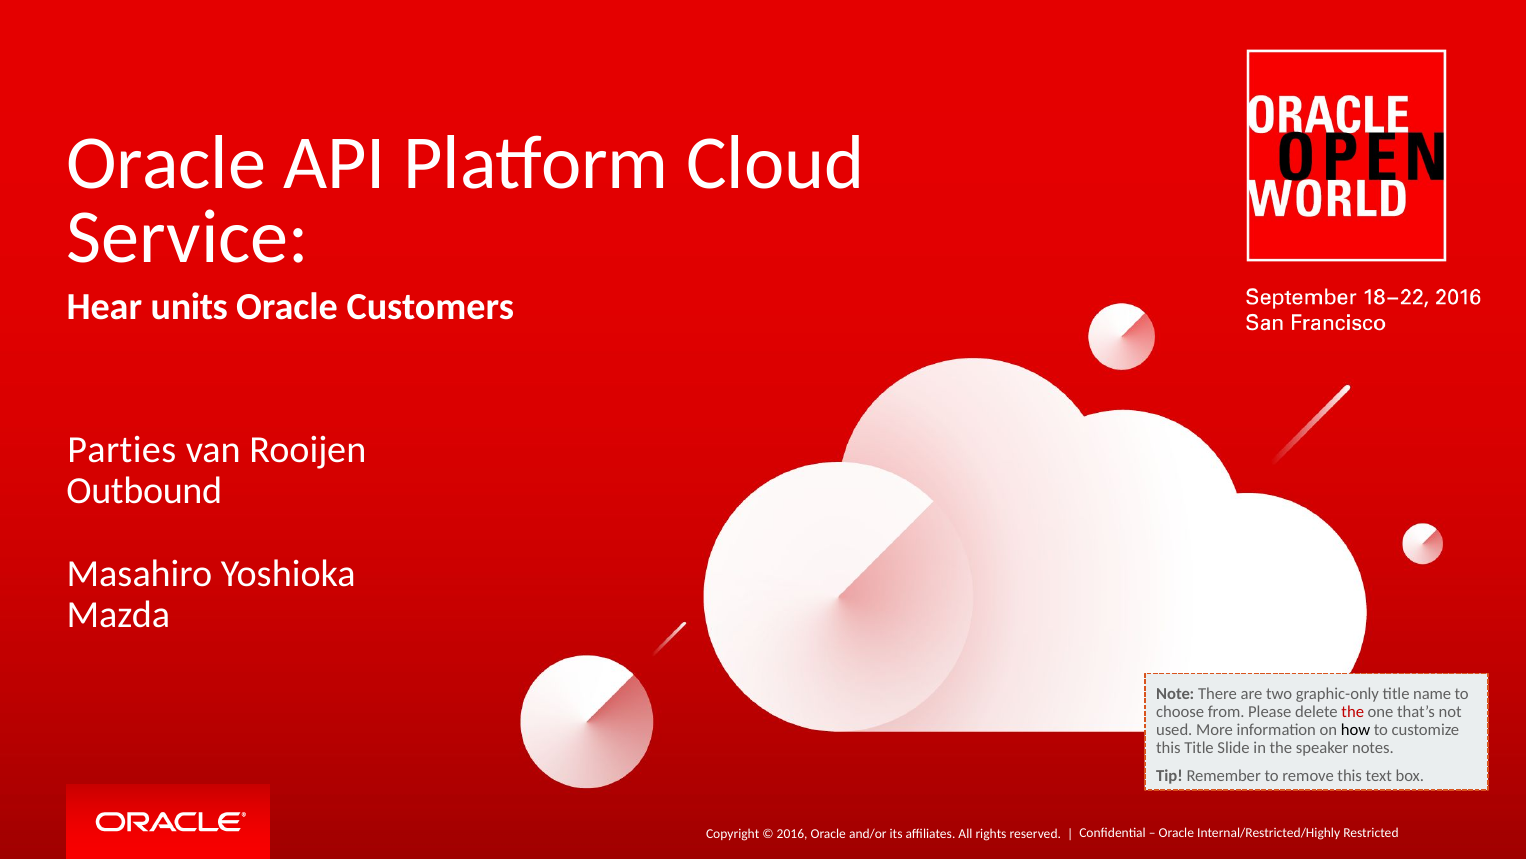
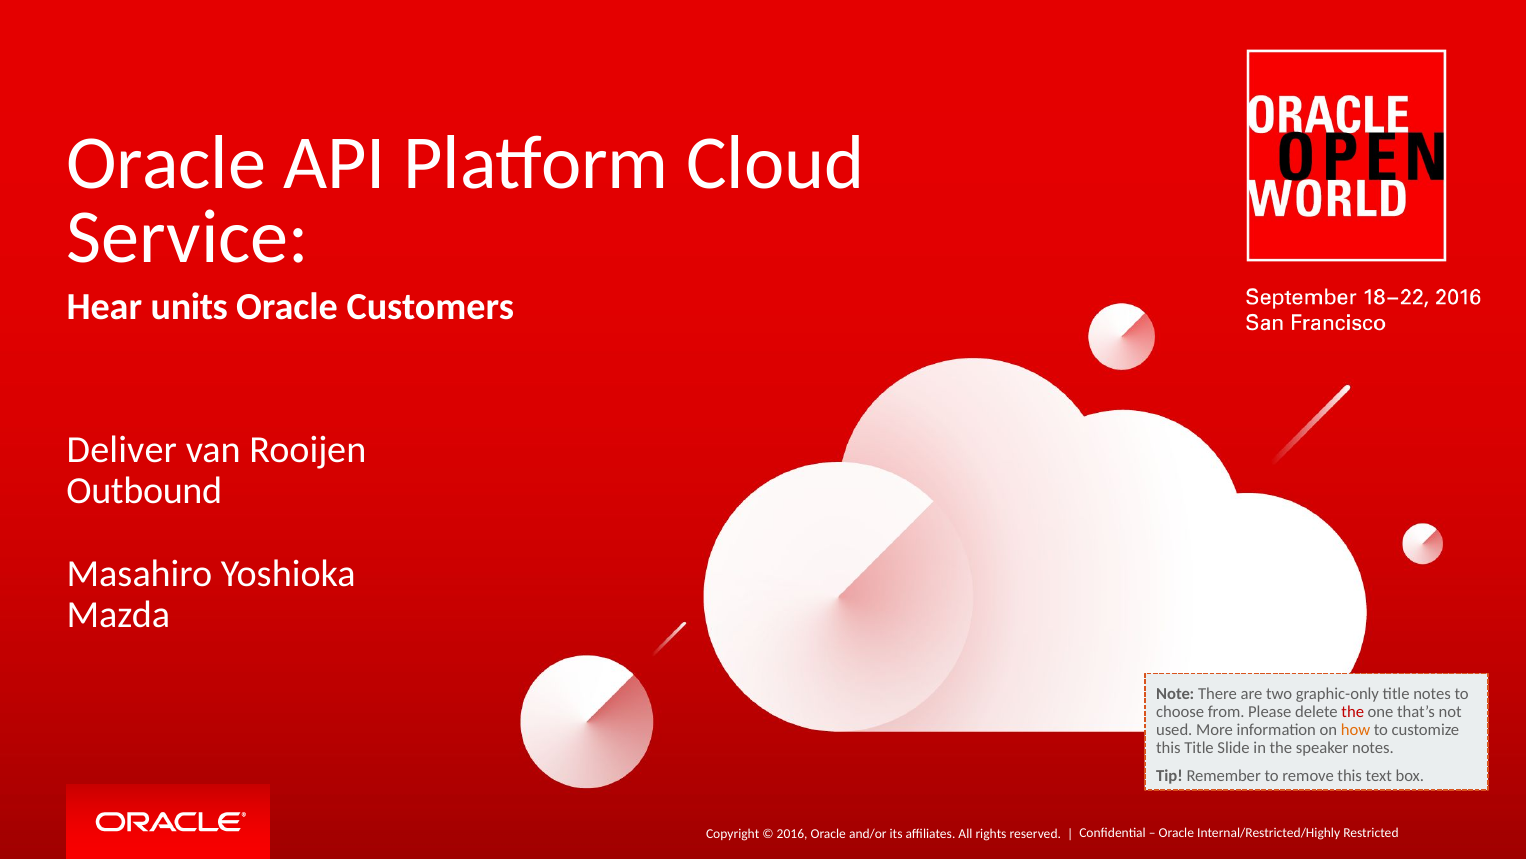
Parties: Parties -> Deliver
title name: name -> notes
how colour: black -> orange
